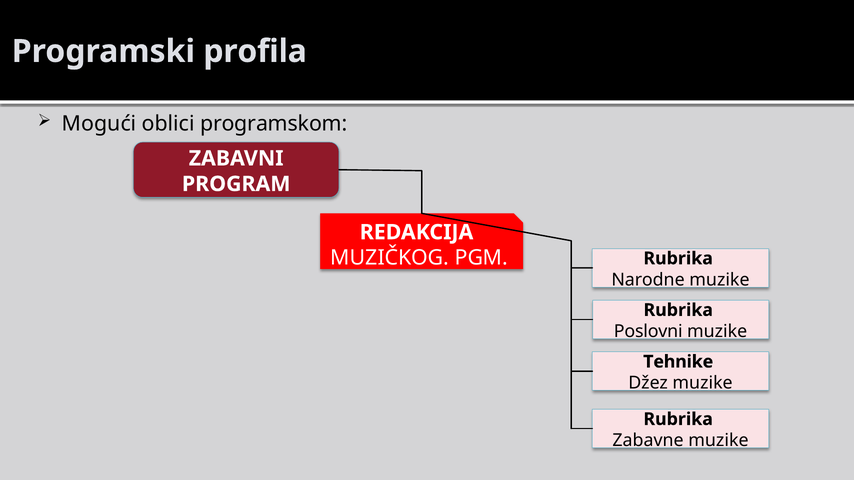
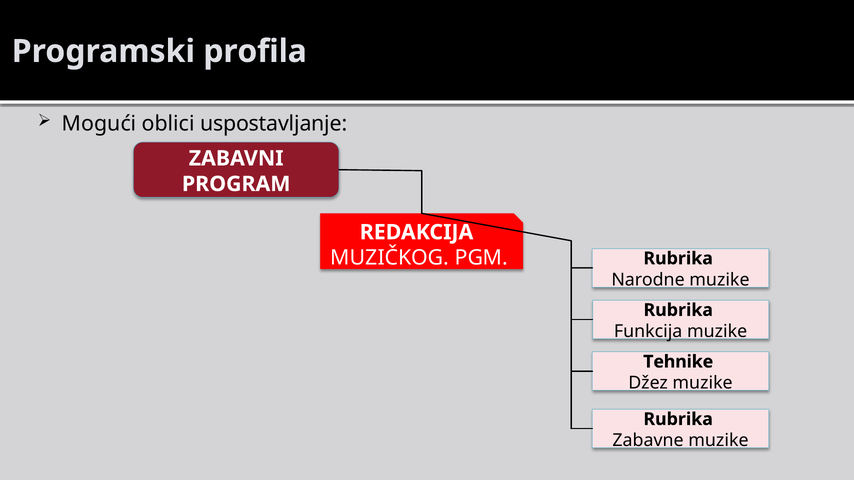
programskom: programskom -> uspostavljanje
Poslovni: Poslovni -> Funkcija
